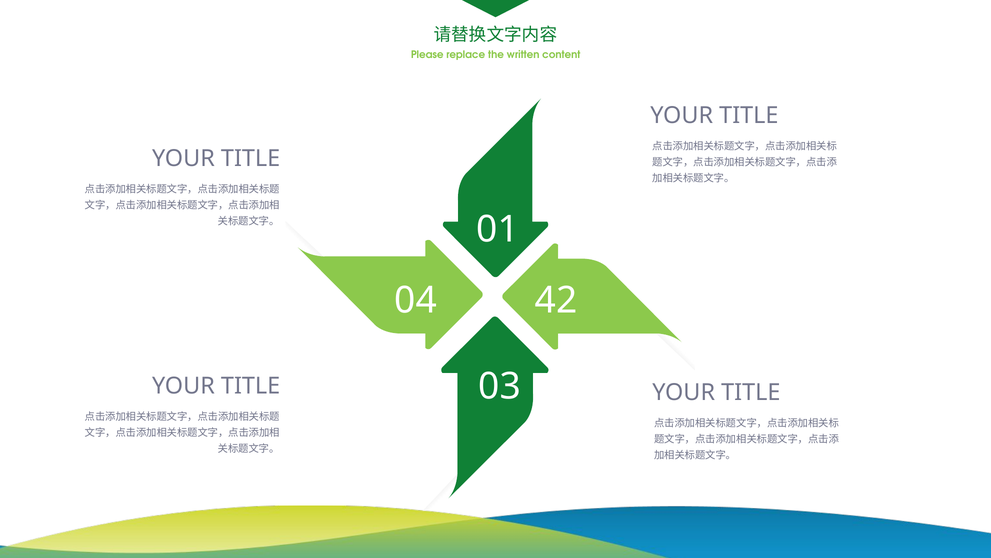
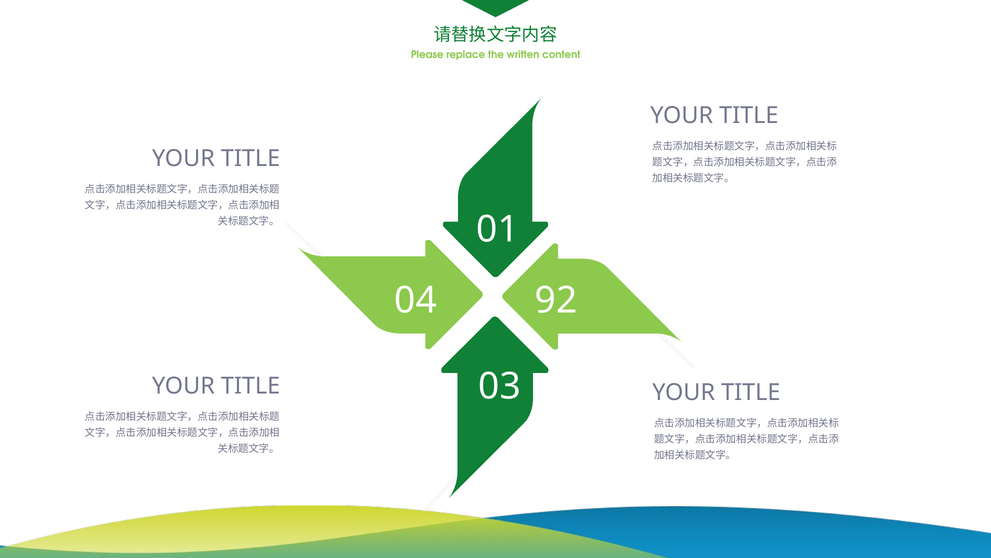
42: 42 -> 92
